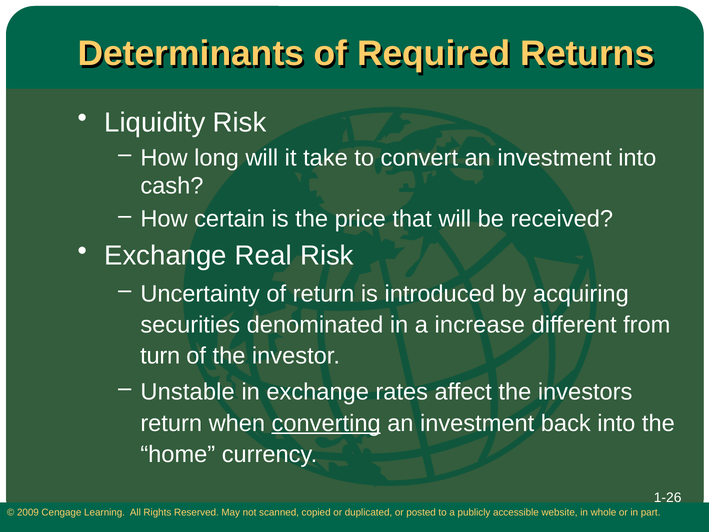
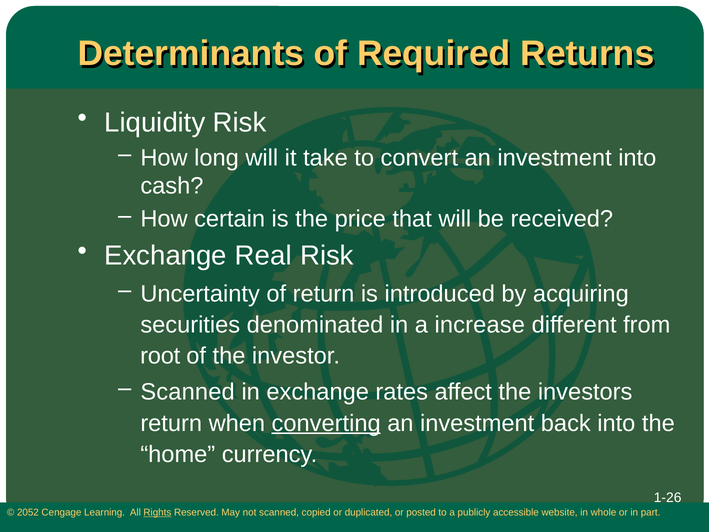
turn: turn -> root
Unstable at (188, 392): Unstable -> Scanned
2009: 2009 -> 2052
Rights underline: none -> present
